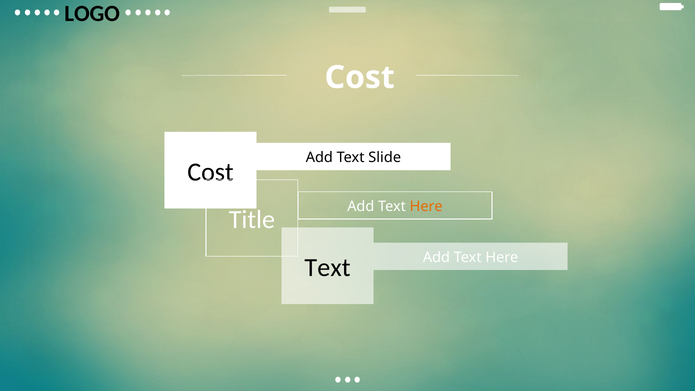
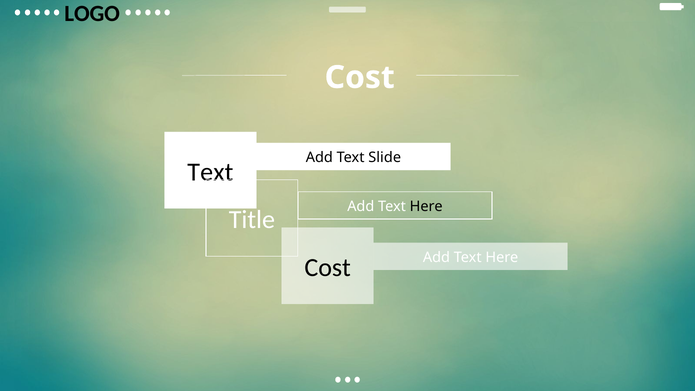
Cost at (210, 172): Cost -> Text
Here at (426, 206) colour: orange -> black
Text at (327, 268): Text -> Cost
